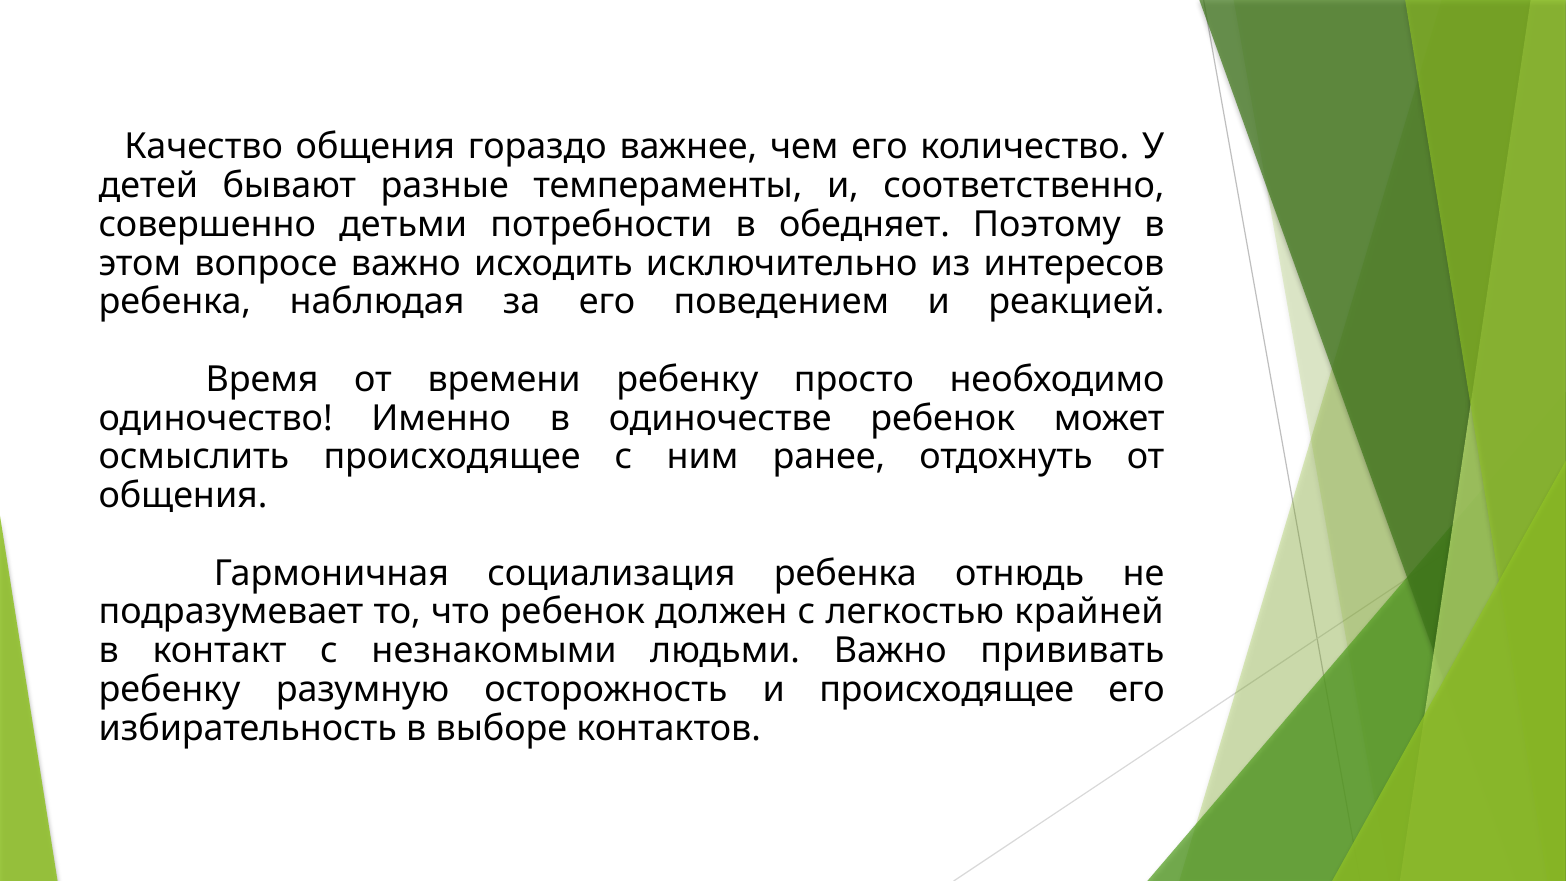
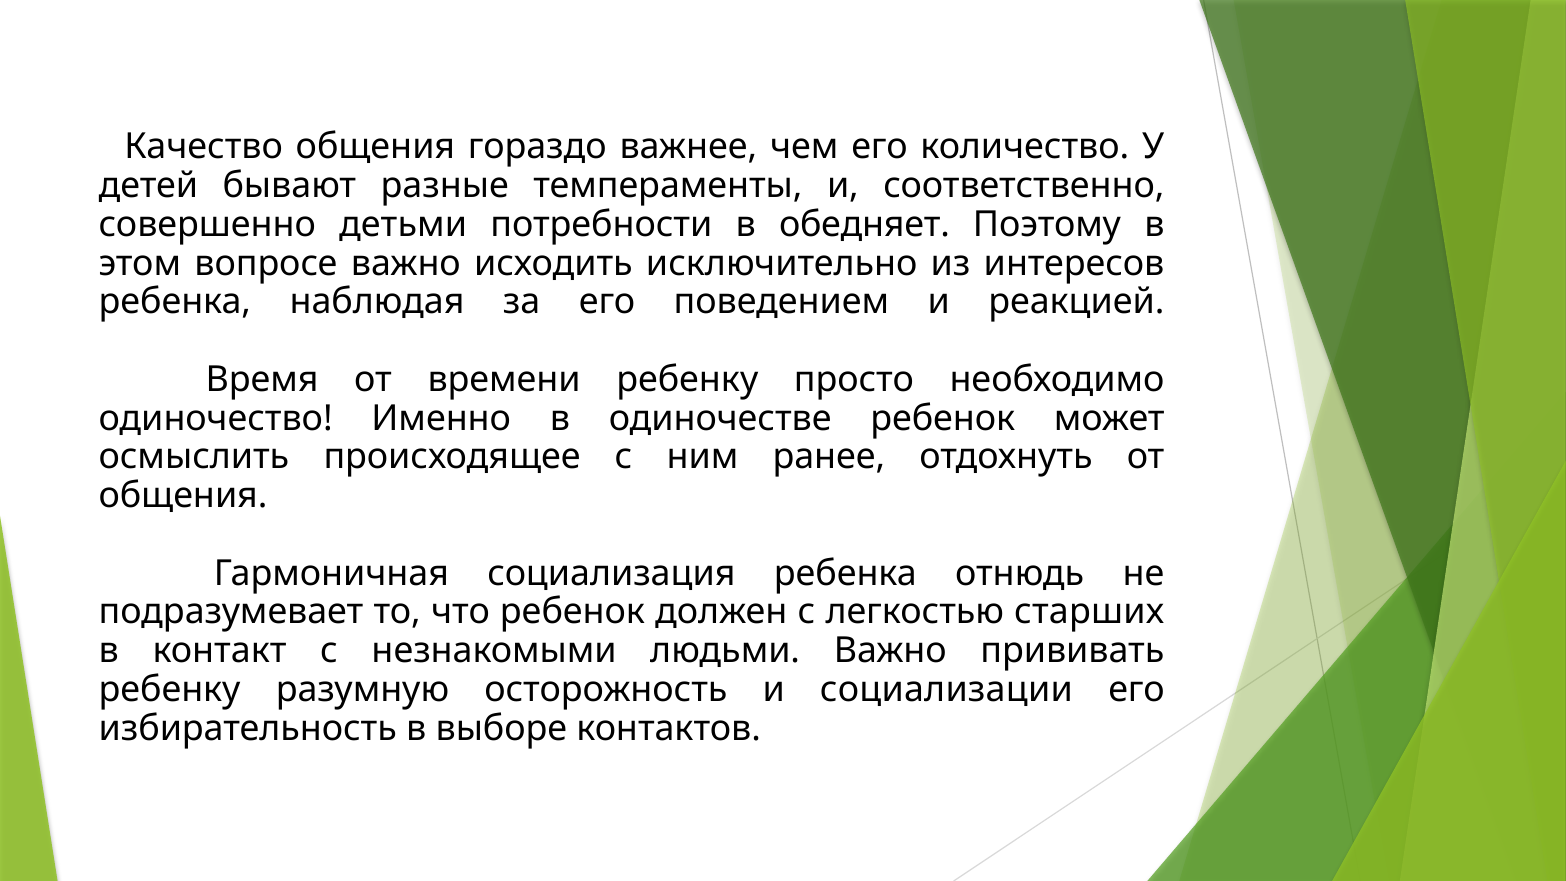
крайней: крайней -> старших
и происходящее: происходящее -> социализации
